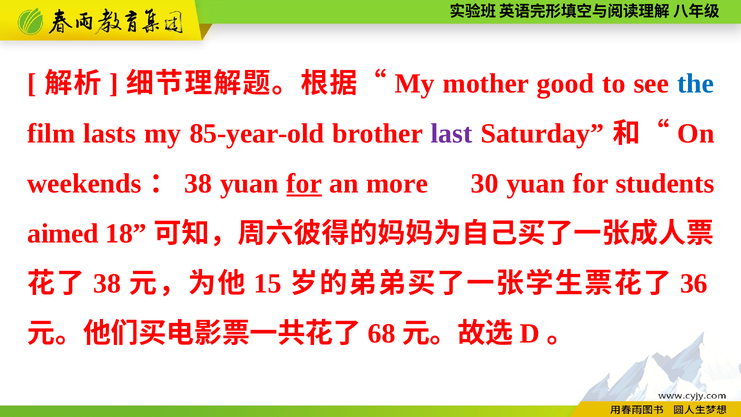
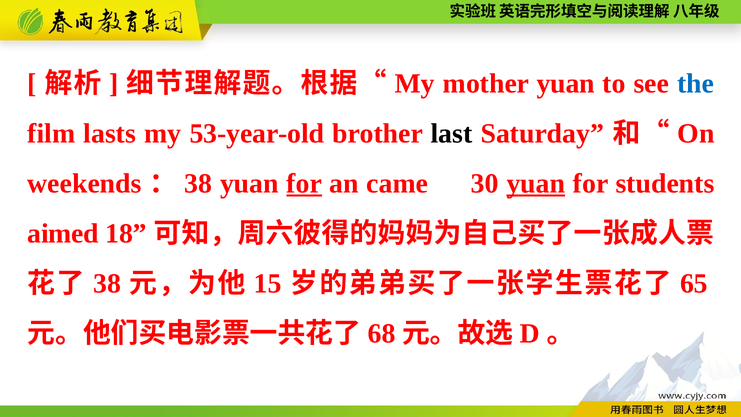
mother good: good -> yuan
85-year-old: 85-year-old -> 53-year-old
last colour: purple -> black
more: more -> came
yuan at (536, 183) underline: none -> present
36: 36 -> 65
